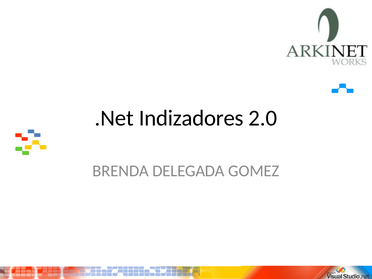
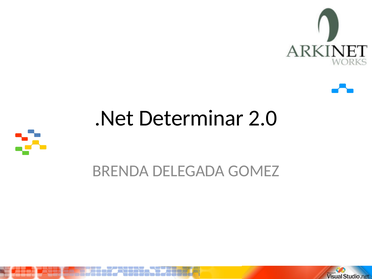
Indizadores: Indizadores -> Determinar
